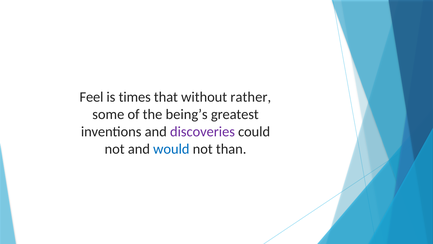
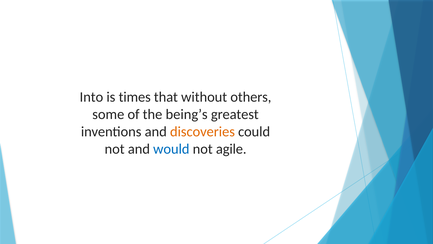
Feel: Feel -> Into
rather: rather -> others
discoveries colour: purple -> orange
than: than -> agile
